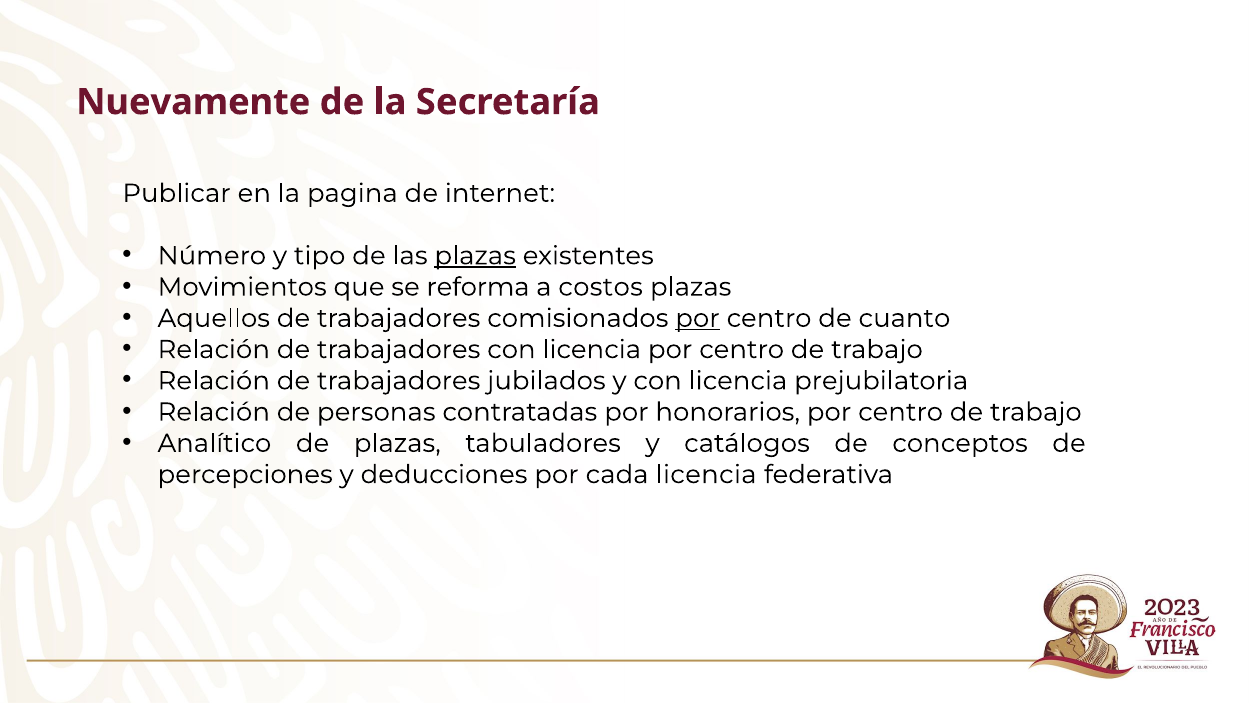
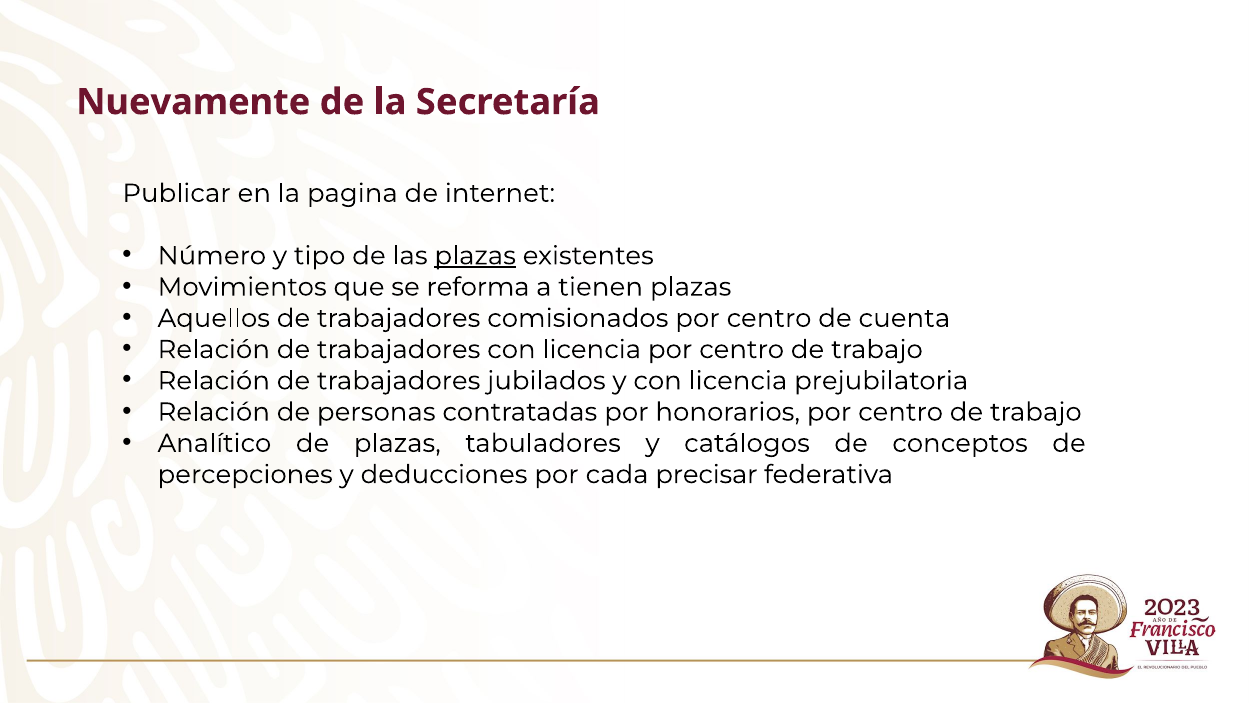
costos: costos -> tienen
por at (697, 318) underline: present -> none
cuanto: cuanto -> cuenta
cada licencia: licencia -> precisar
